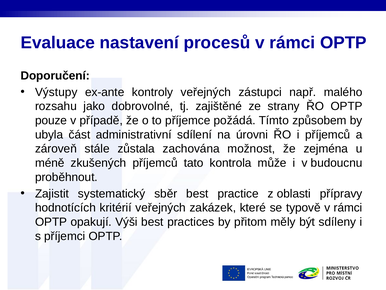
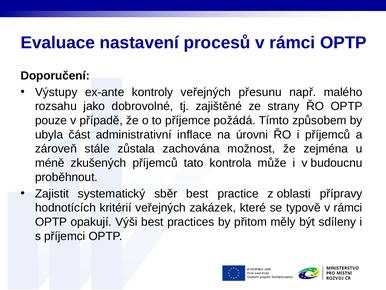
zástupci: zástupci -> přesunu
sdílení: sdílení -> inflace
